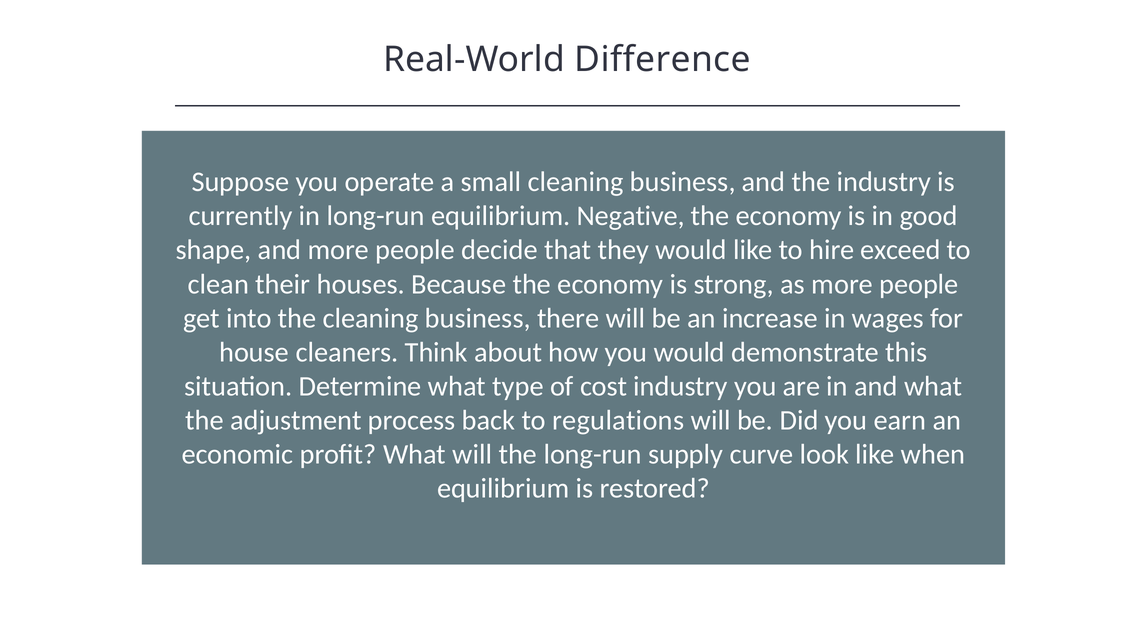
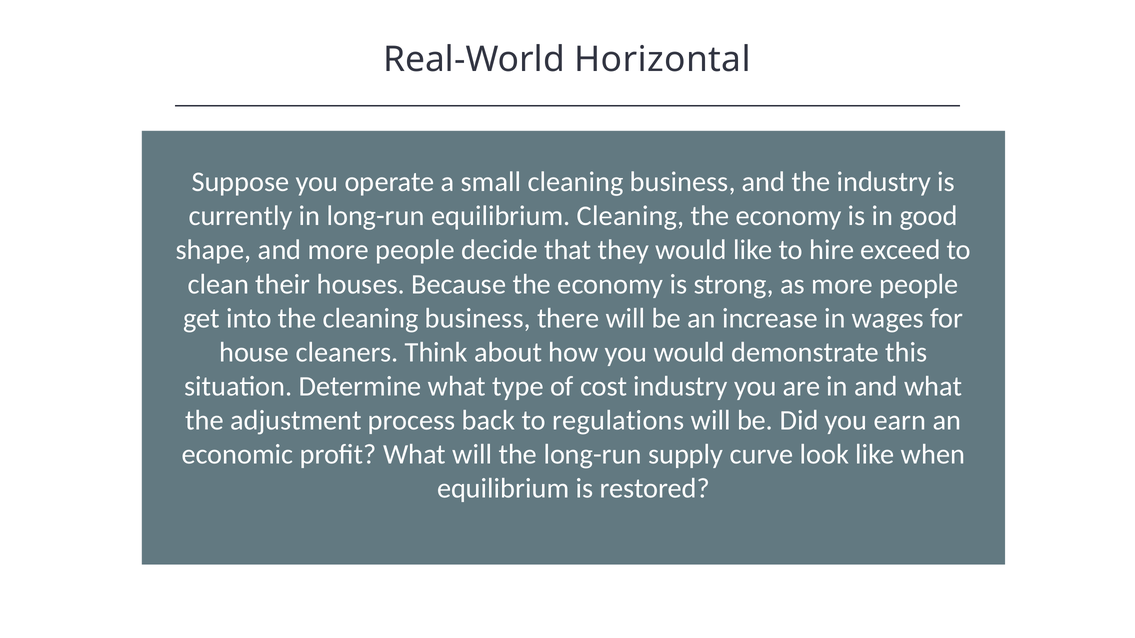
Difference: Difference -> Horizontal
equilibrium Negative: Negative -> Cleaning
